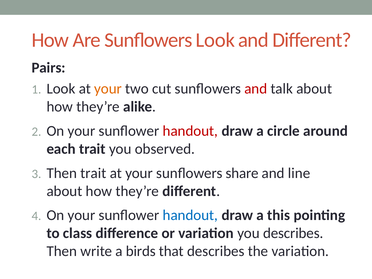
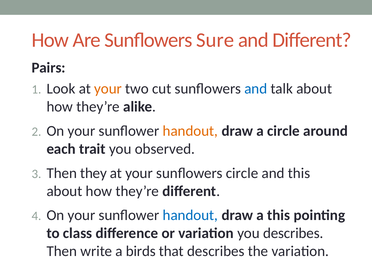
Sunflowers Look: Look -> Sure
and at (256, 89) colour: red -> blue
handout at (190, 131) colour: red -> orange
Then trait: trait -> they
sunflowers share: share -> circle
and line: line -> this
